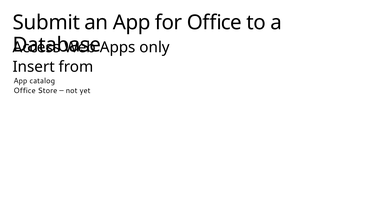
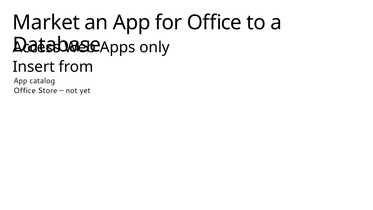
Submit: Submit -> Market
